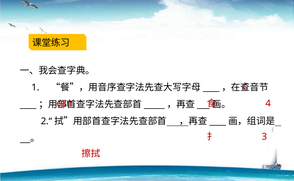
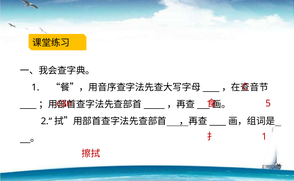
4: 4 -> 5
3 at (264, 136): 3 -> 1
